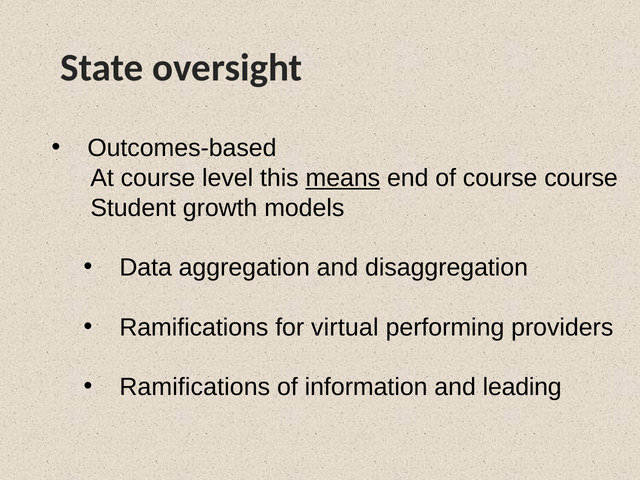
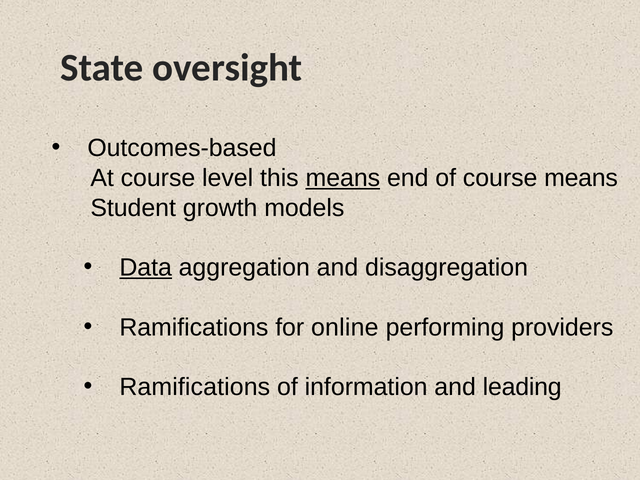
course course: course -> means
Data underline: none -> present
virtual: virtual -> online
